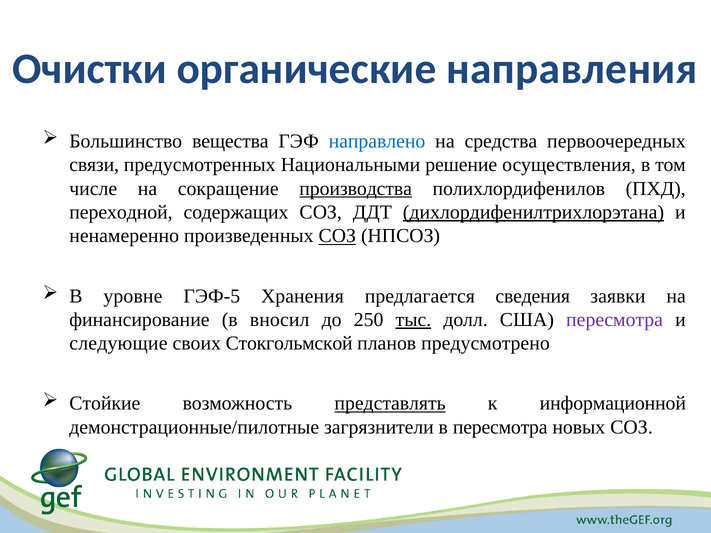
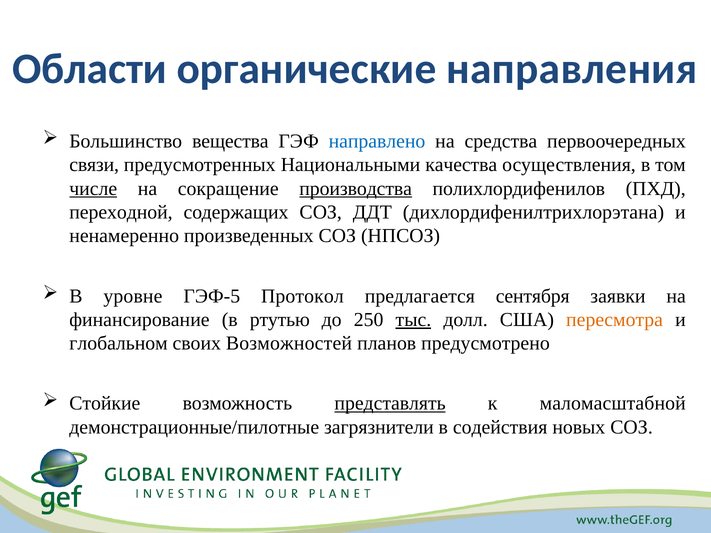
Очистки: Очистки -> Области
решение: решение -> качества
числе underline: none -> present
дихлордифенилтрихлорэтана underline: present -> none
СОЗ at (337, 236) underline: present -> none
Хранения: Хранения -> Протокол
сведения: сведения -> сентября
вносил: вносил -> ртутью
пересмотра at (615, 320) colour: purple -> orange
следующие: следующие -> глобальном
Стокгольмской: Стокгольмской -> Возможностей
информационной: информационной -> маломасштабной
в пересмотра: пересмотра -> содействия
